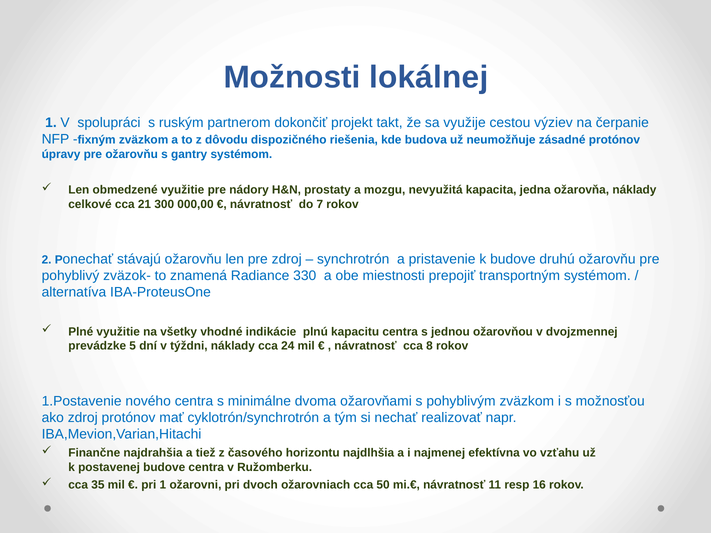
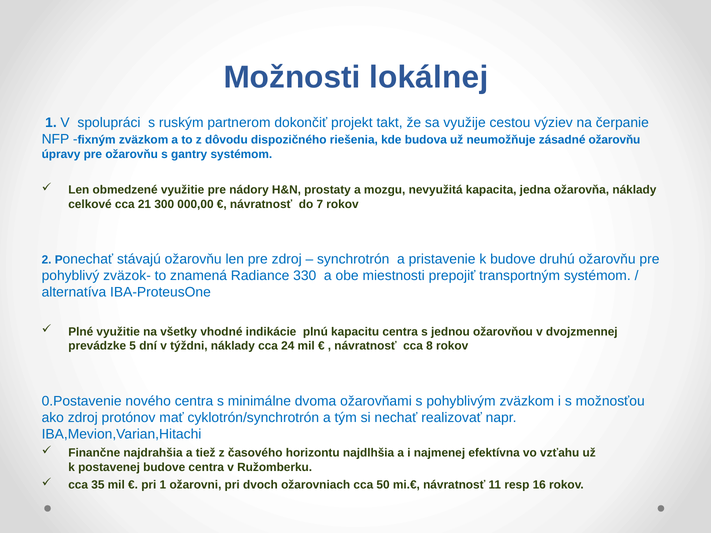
zásadné protónov: protónov -> ožarovňu
1.Postavenie: 1.Postavenie -> 0.Postavenie
